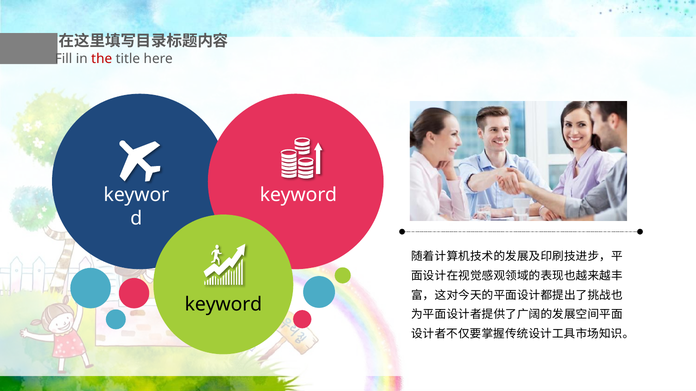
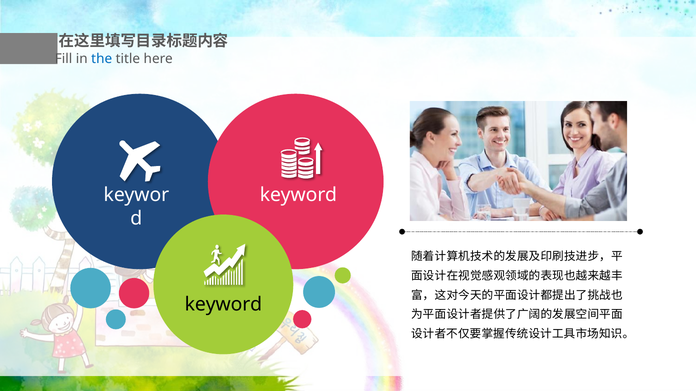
the colour: red -> blue
